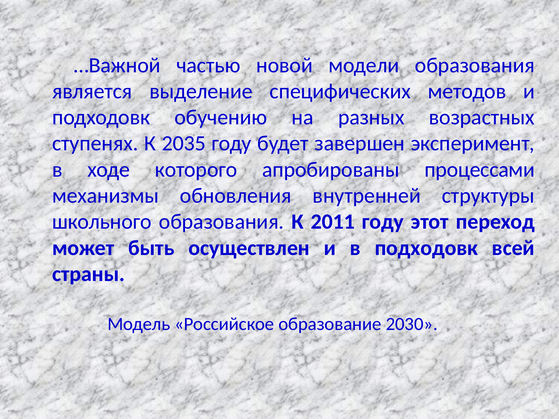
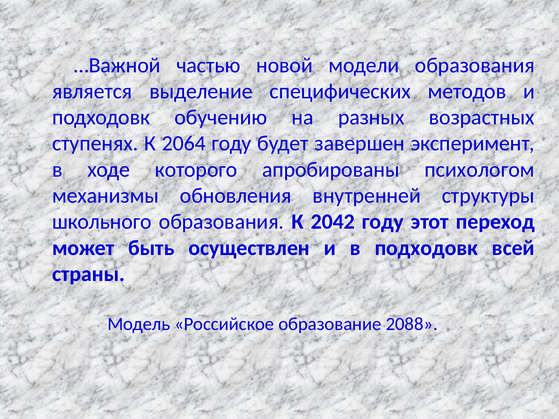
2035: 2035 -> 2064
процессами: процессами -> психологом
2011: 2011 -> 2042
2030: 2030 -> 2088
